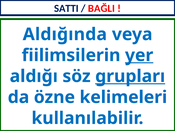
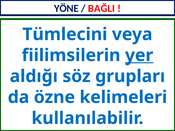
SATTI: SATTI -> YÖNE
Aldığında: Aldığında -> Tümlecini
grupları underline: present -> none
